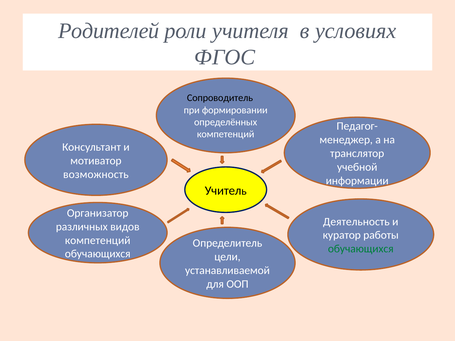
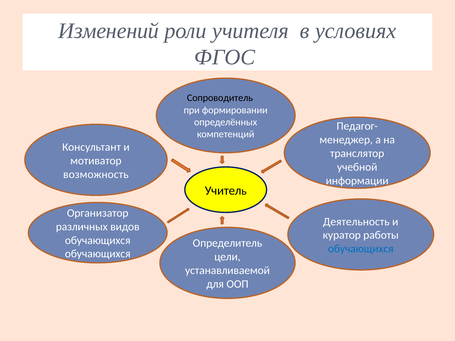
Родителей: Родителей -> Изменений
компетенций at (98, 240): компетенций -> обучающихся
обучающихся at (361, 249) colour: green -> blue
